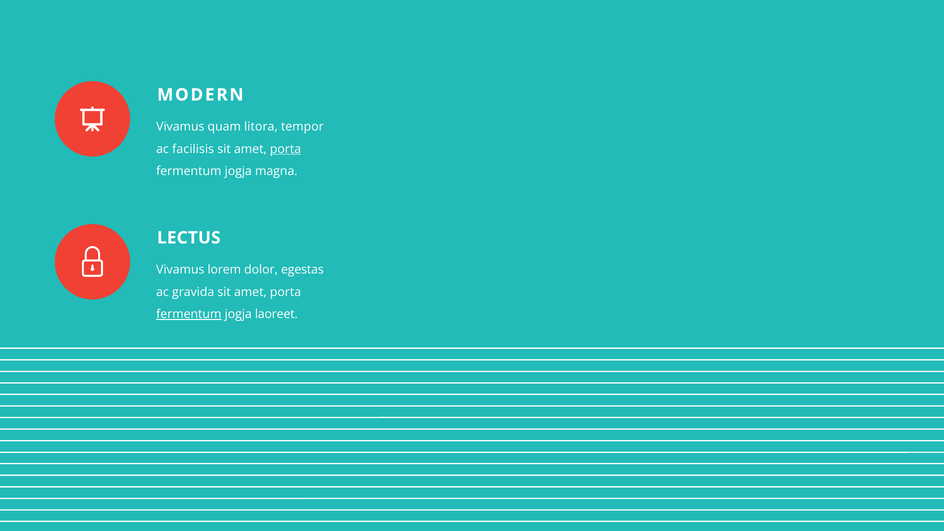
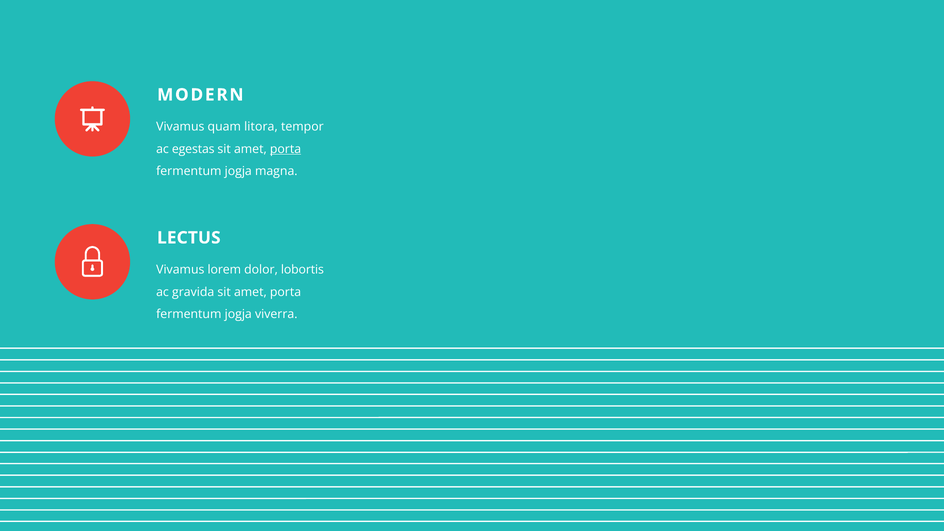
facilisis: facilisis -> egestas
egestas: egestas -> lobortis
fermentum at (189, 314) underline: present -> none
laoreet: laoreet -> viverra
